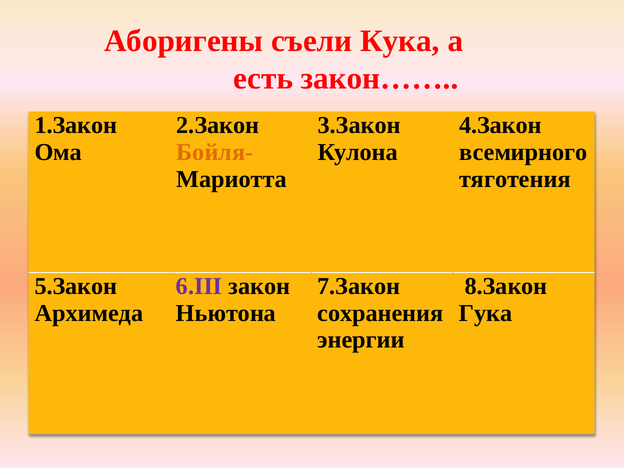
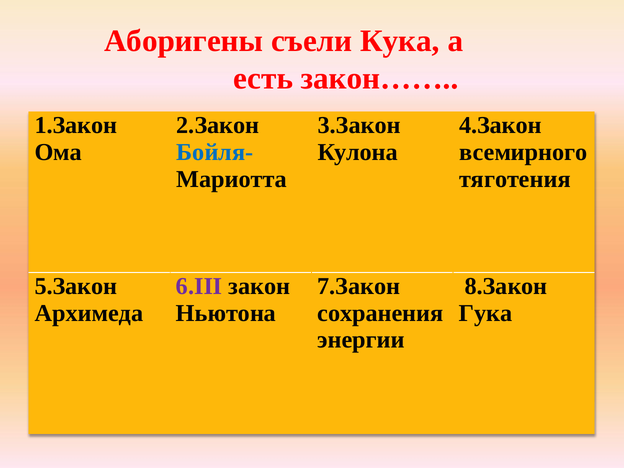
Бойля- colour: orange -> blue
